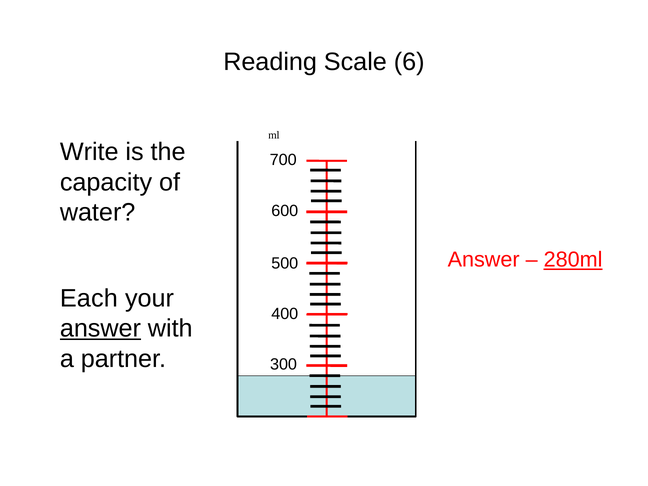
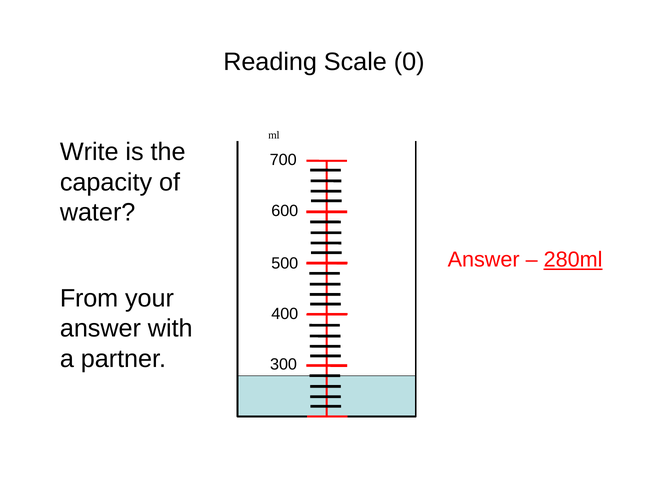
6: 6 -> 0
Each: Each -> From
answer at (100, 329) underline: present -> none
